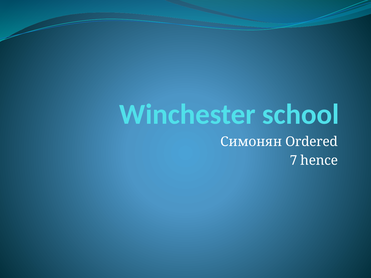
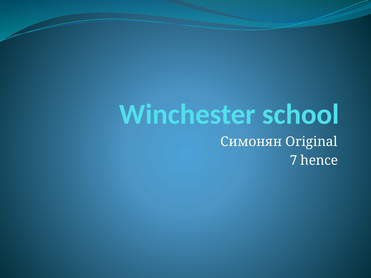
Ordered: Ordered -> Original
